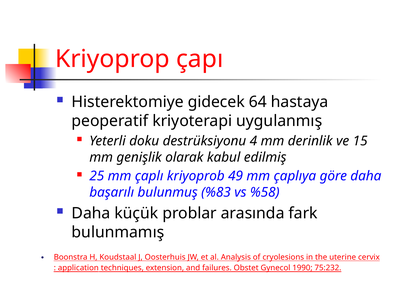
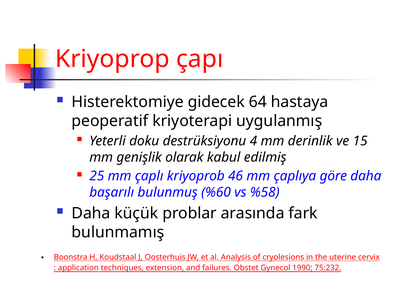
49: 49 -> 46
%83: %83 -> %60
